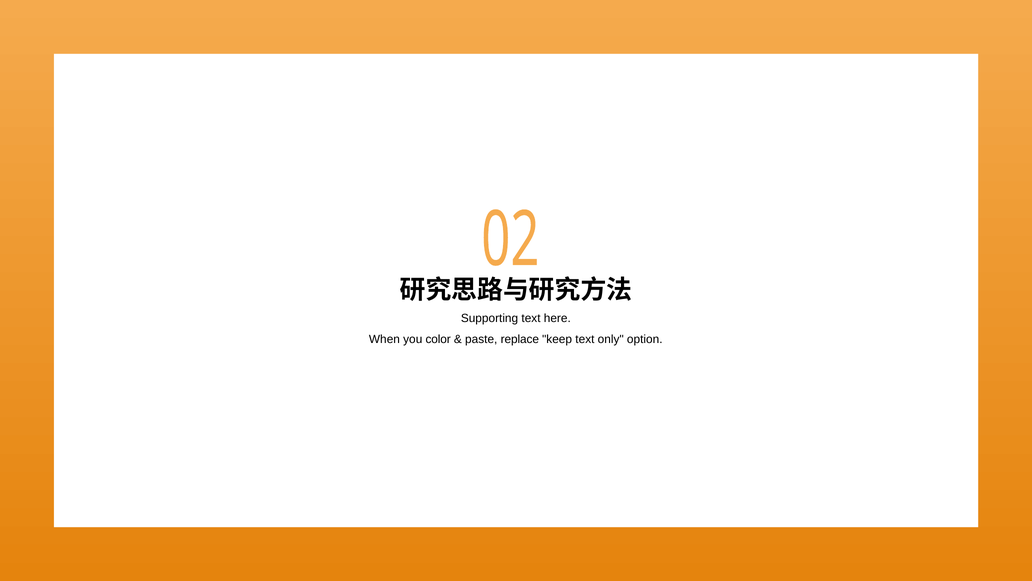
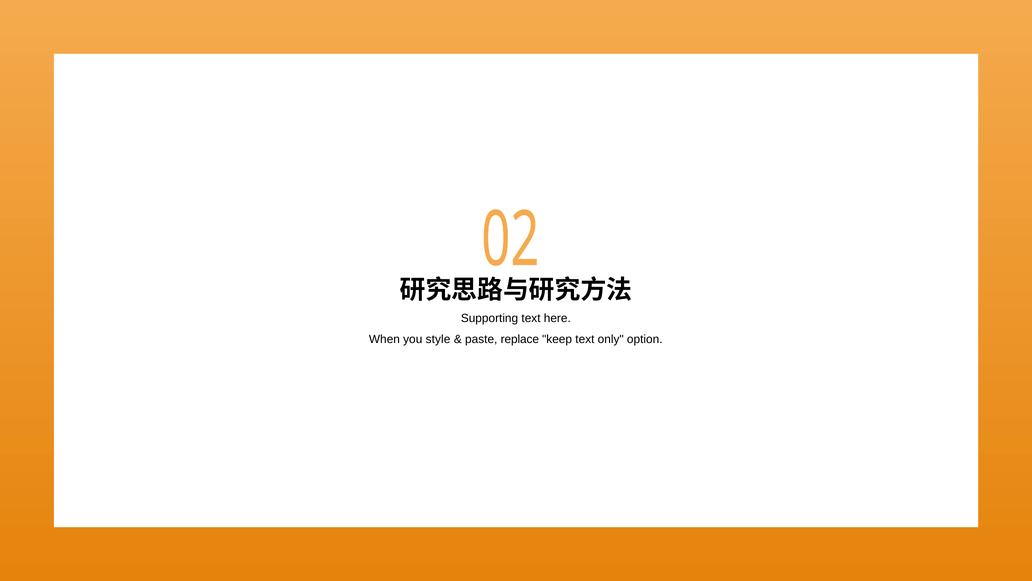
color: color -> style
